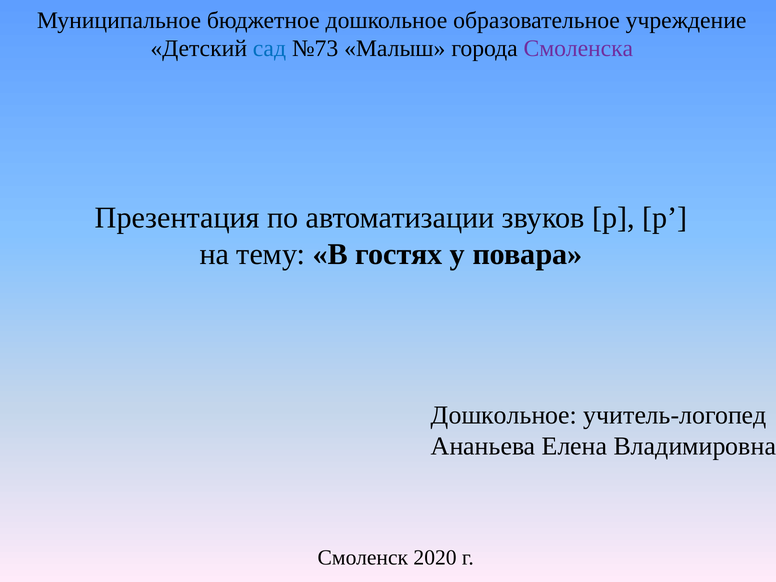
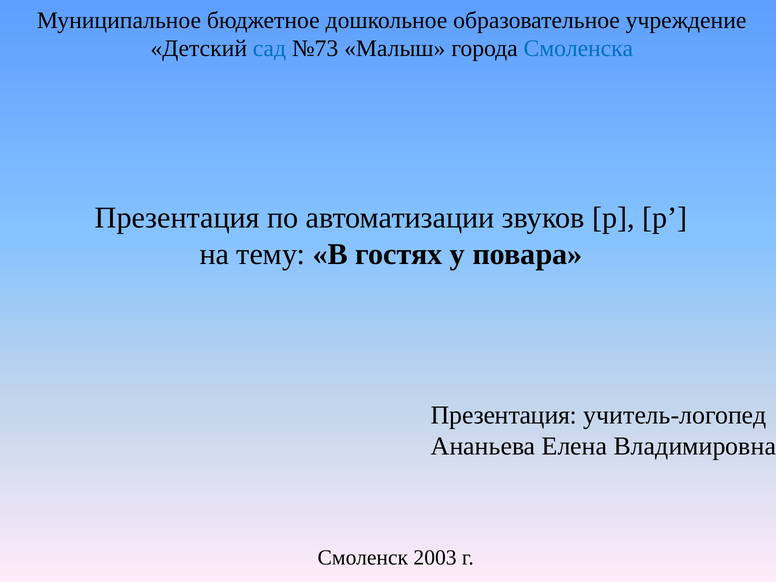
Смоленска colour: purple -> blue
Дошкольное at (504, 415): Дошкольное -> Презентация
2020: 2020 -> 2003
